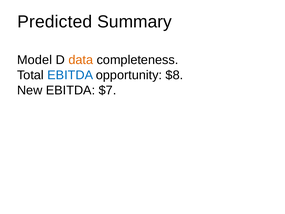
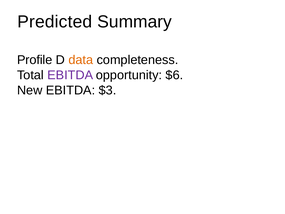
Model: Model -> Profile
EBITDA at (70, 75) colour: blue -> purple
$8: $8 -> $6
$7: $7 -> $3
